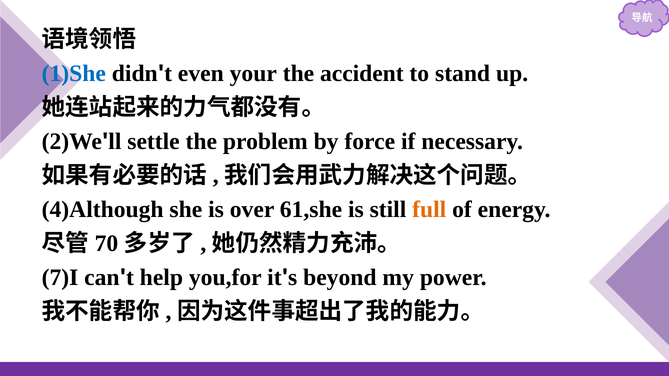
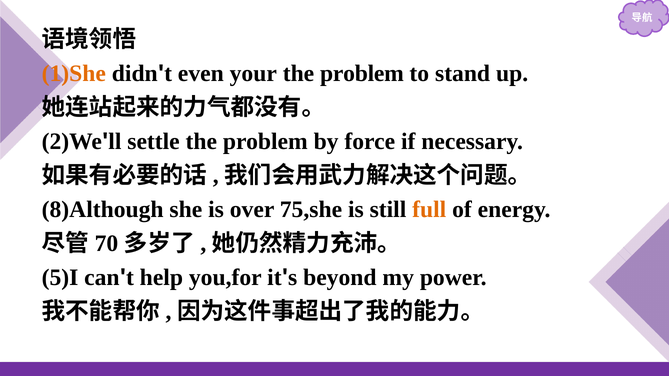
1)She colour: blue -> orange
accident at (362, 74): accident -> problem
4)Although: 4)Although -> 8)Although
61,she: 61,she -> 75,she
7)I: 7)I -> 5)I
